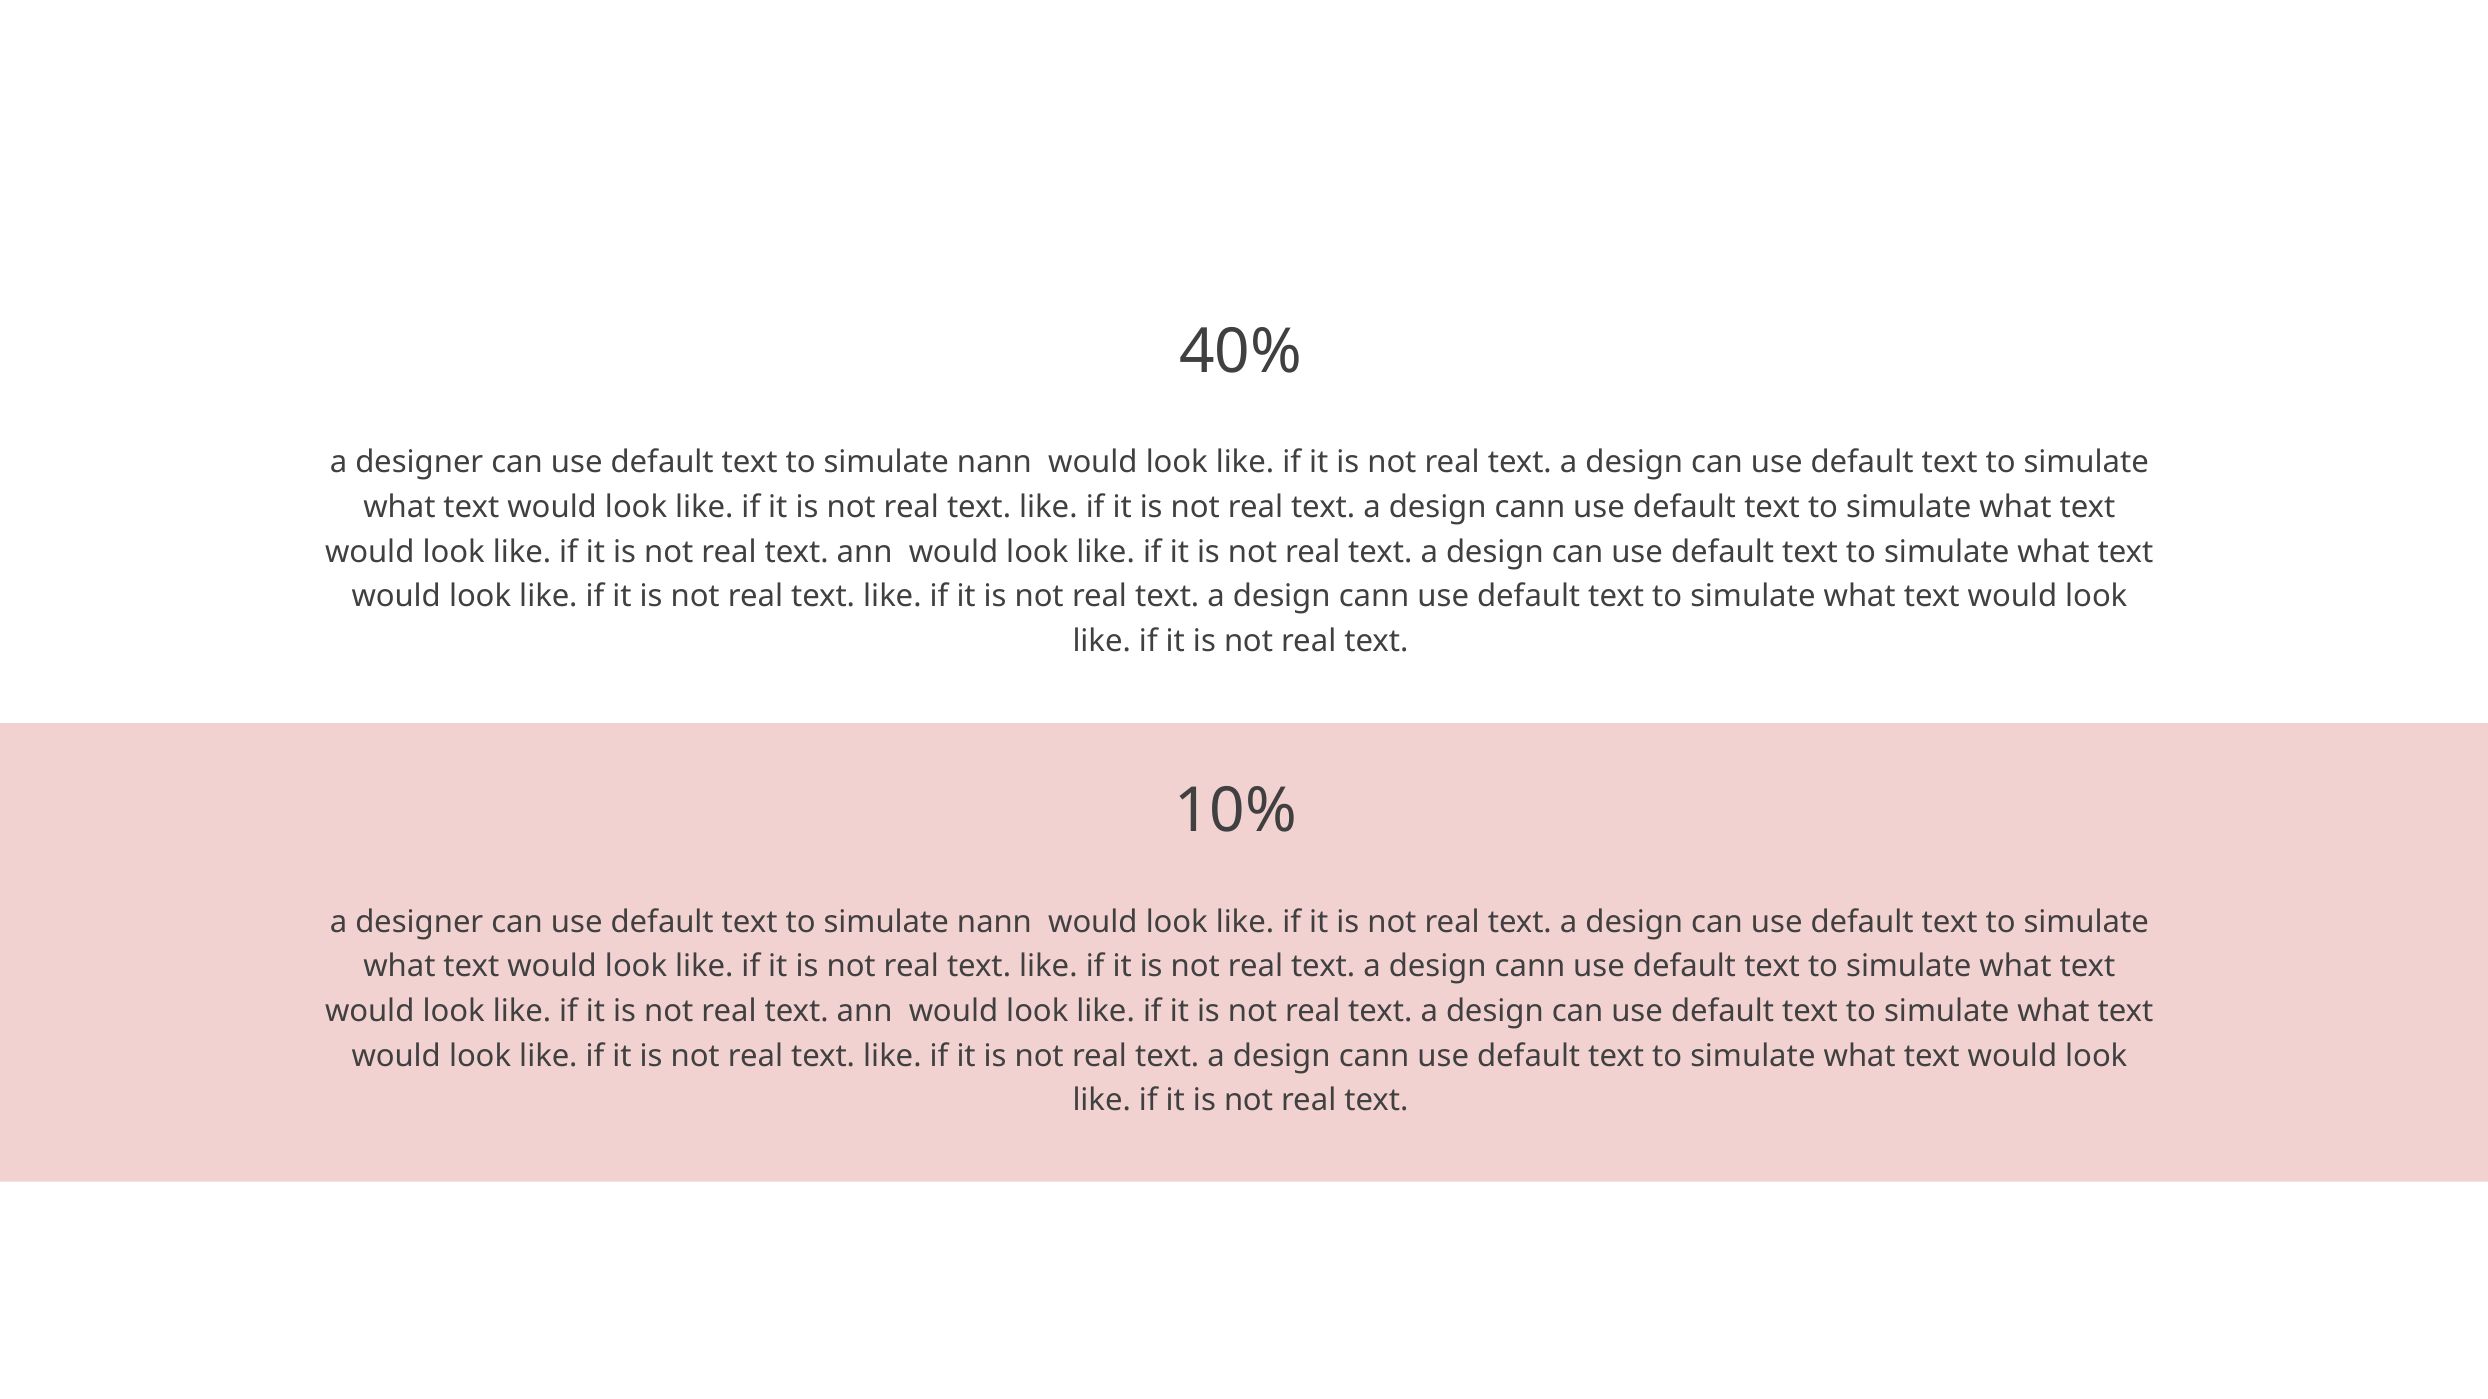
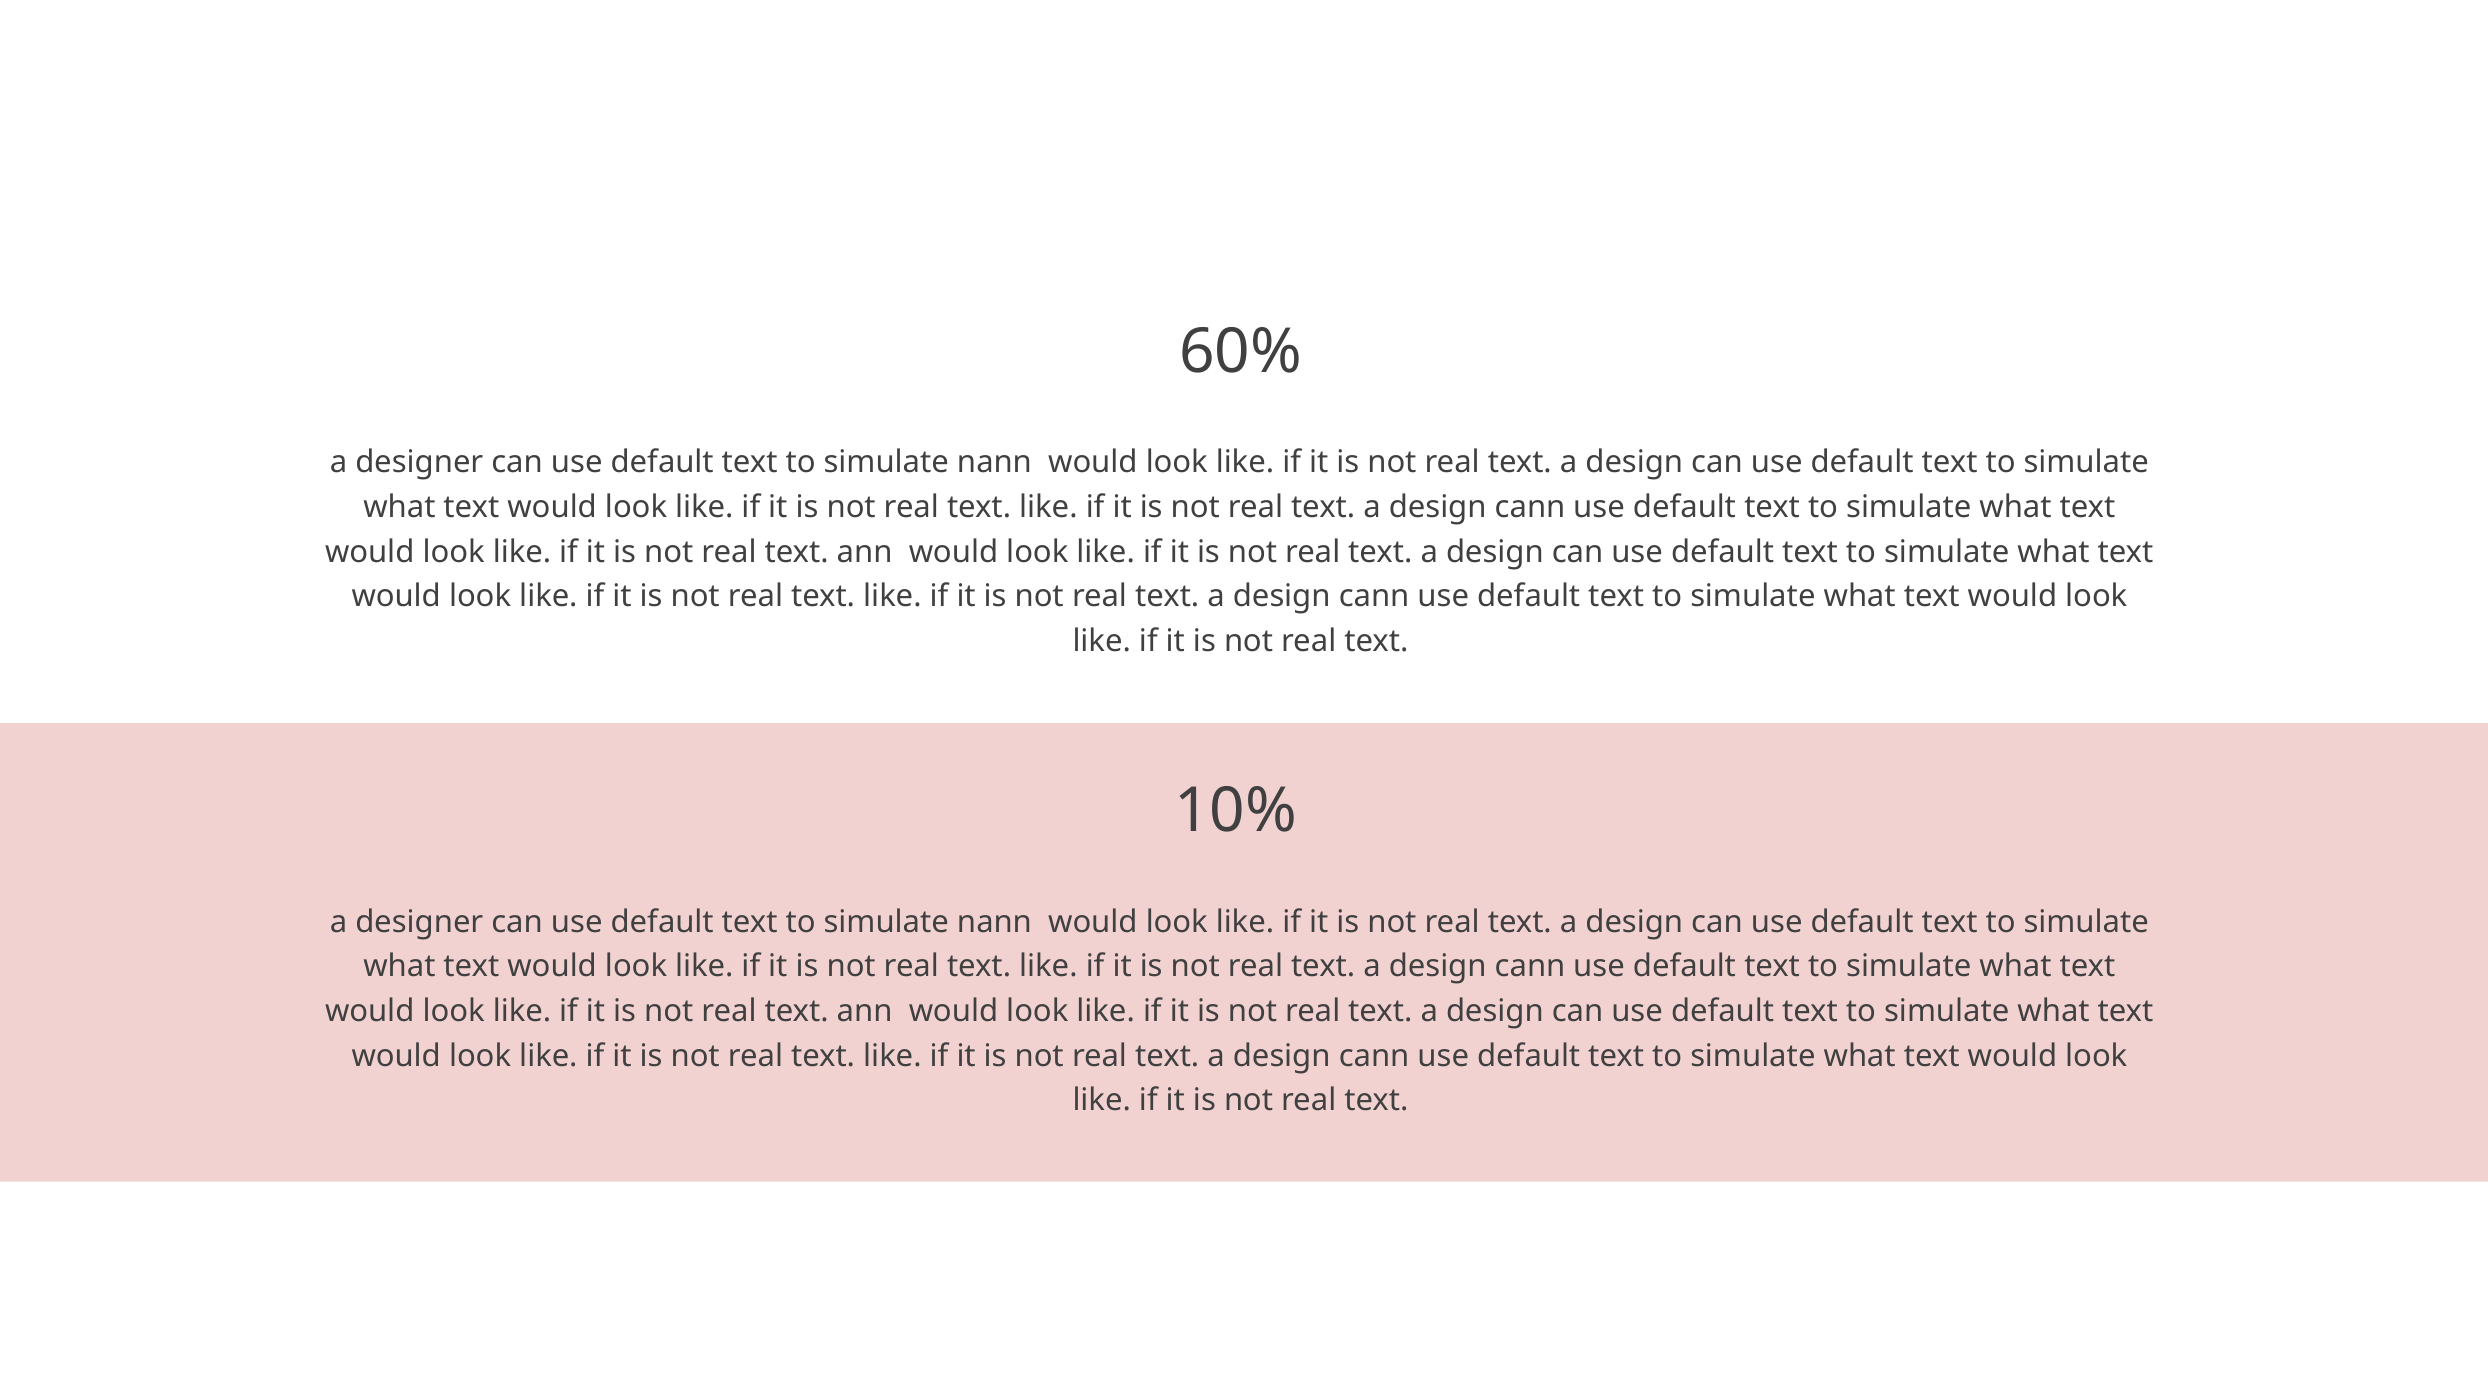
40%: 40% -> 60%
